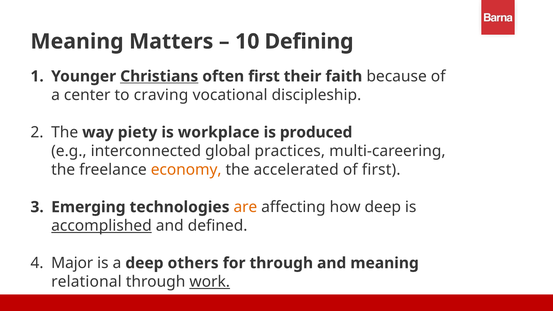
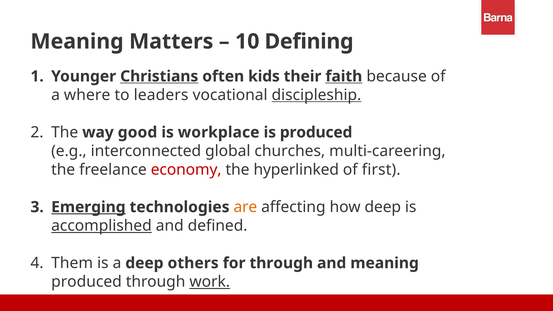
often first: first -> kids
faith underline: none -> present
center: center -> where
craving: craving -> leaders
discipleship underline: none -> present
piety: piety -> good
practices: practices -> churches
economy colour: orange -> red
accelerated: accelerated -> hyperlinked
Emerging underline: none -> present
Major: Major -> Them
relational at (86, 282): relational -> produced
